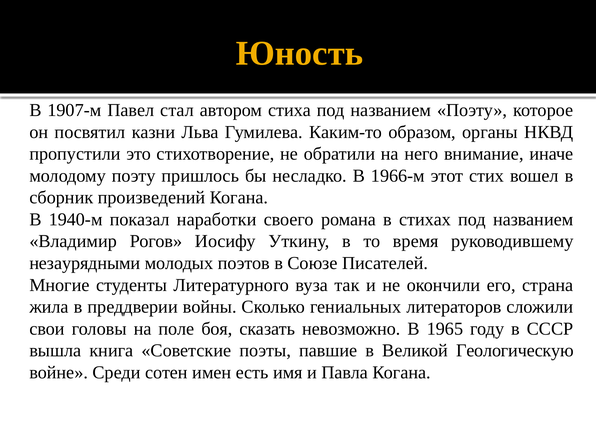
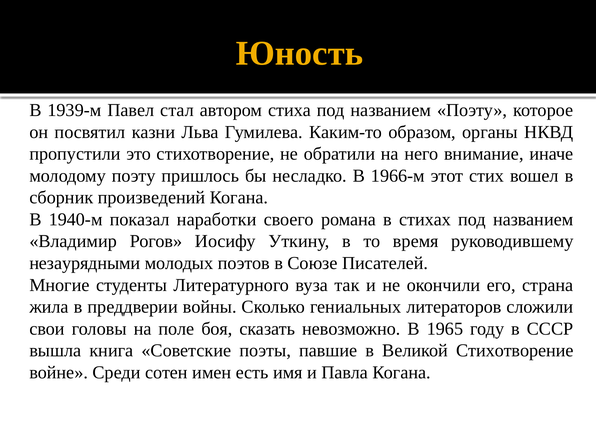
1907-м: 1907-м -> 1939-м
Великой Геологическую: Геологическую -> Стихотворение
